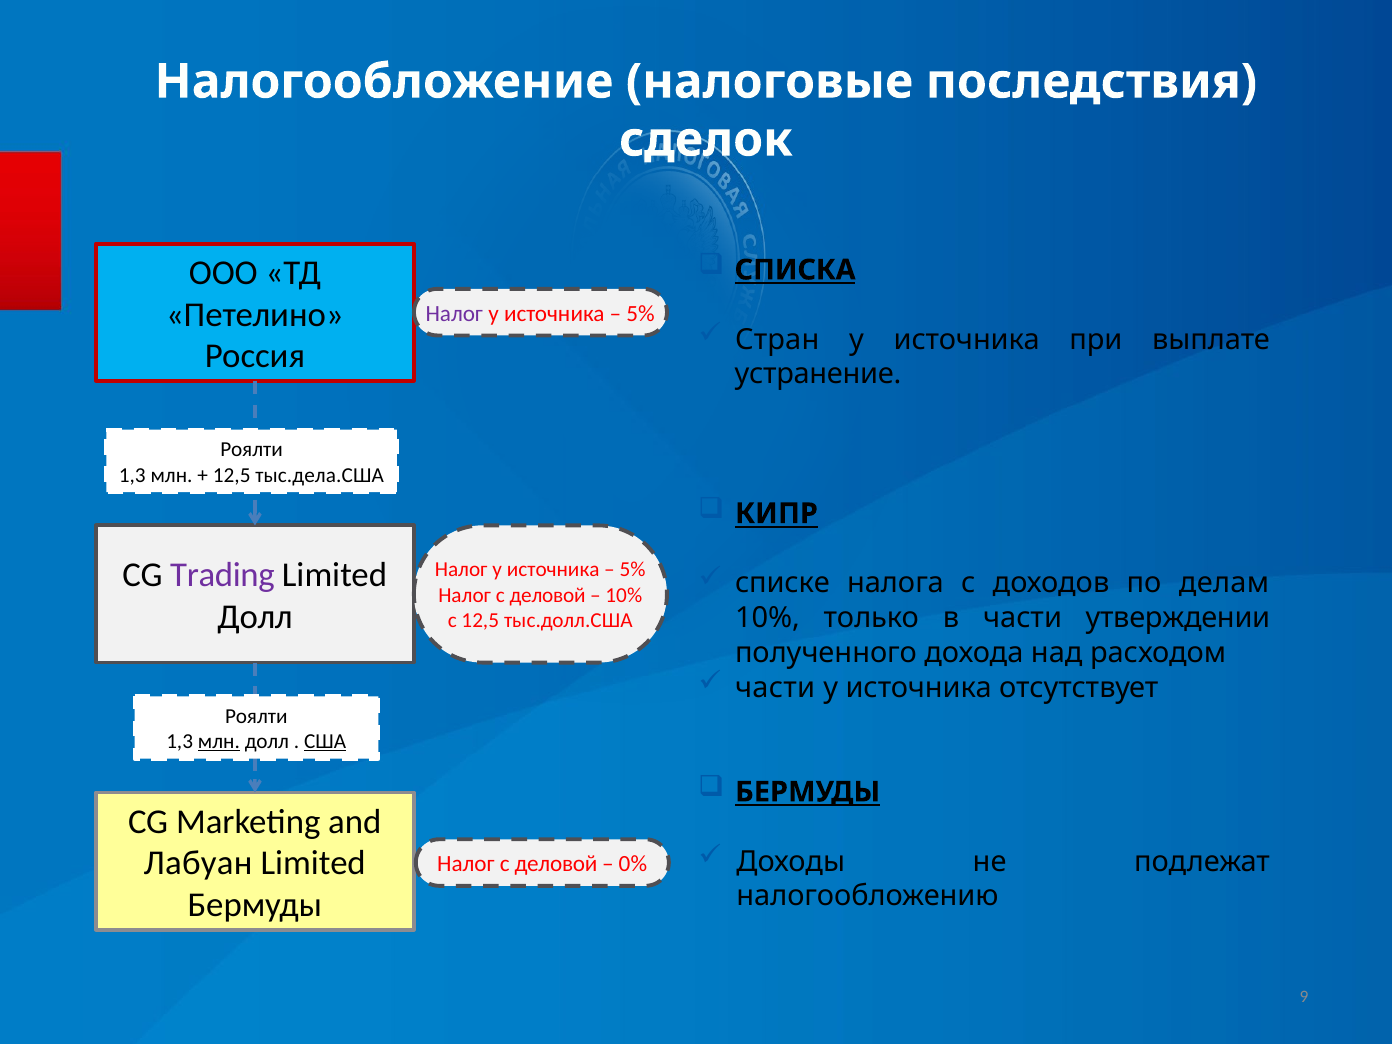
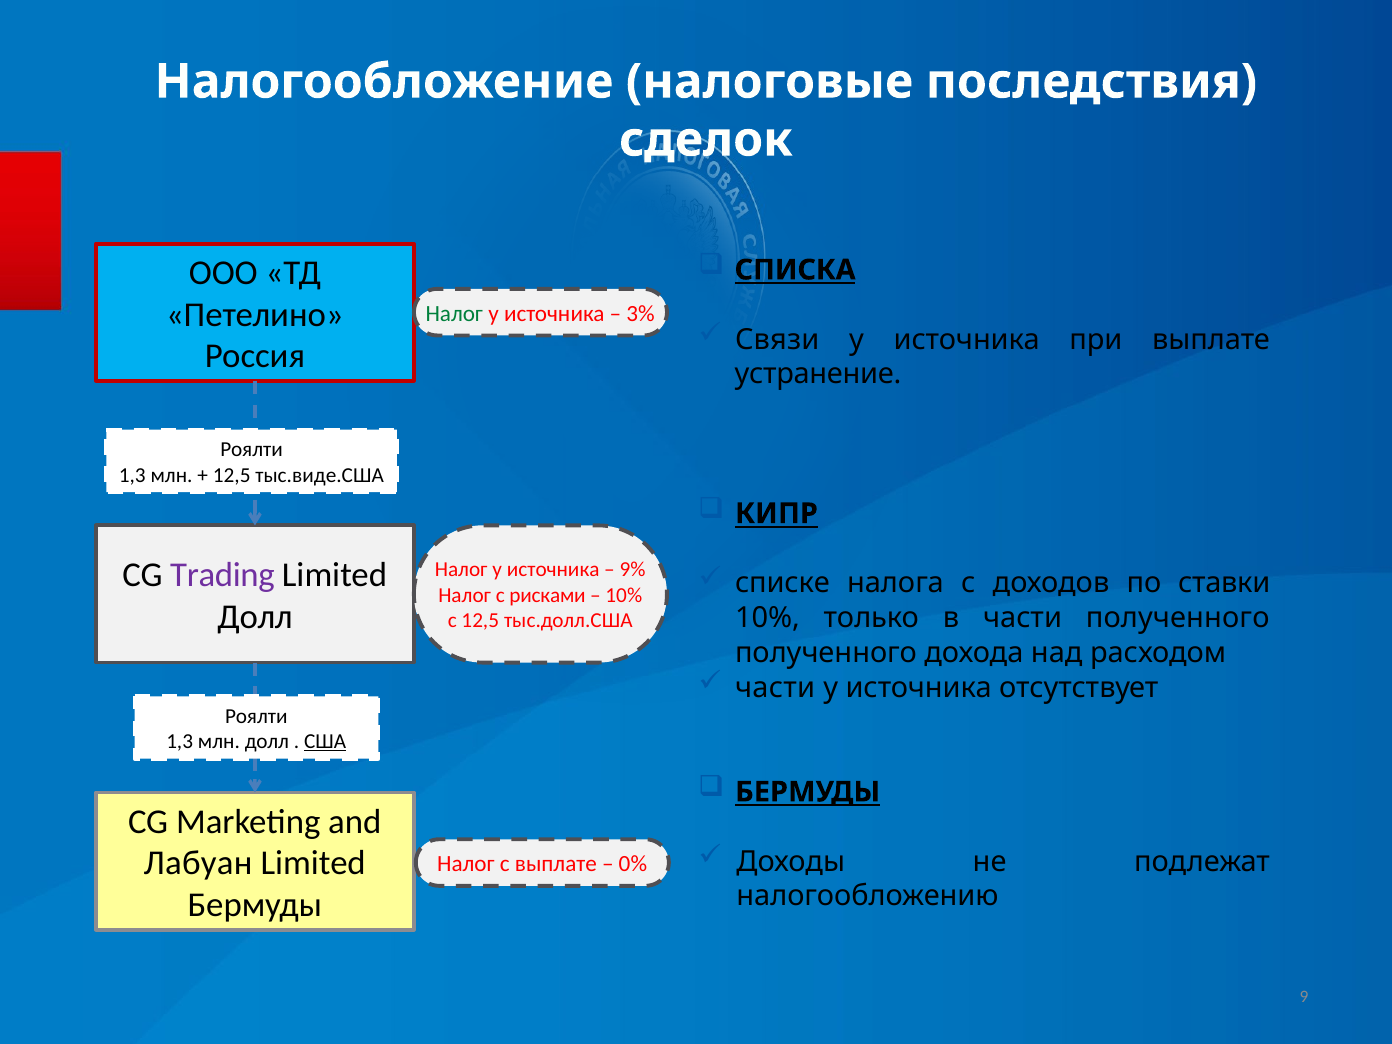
Налог at (454, 314) colour: purple -> green
5% at (640, 314): 5% -> 3%
Стран: Стран -> Связи
тыс.дела.США: тыс.дела.США -> тыс.виде.США
5% at (633, 570): 5% -> 9%
делам: делам -> ставки
деловой at (548, 595): деловой -> рисками
части утверждении: утверждении -> полученного
млн at (219, 742) underline: present -> none
деловой at (556, 864): деловой -> выплате
